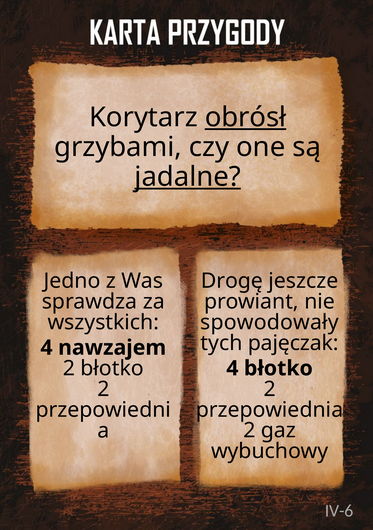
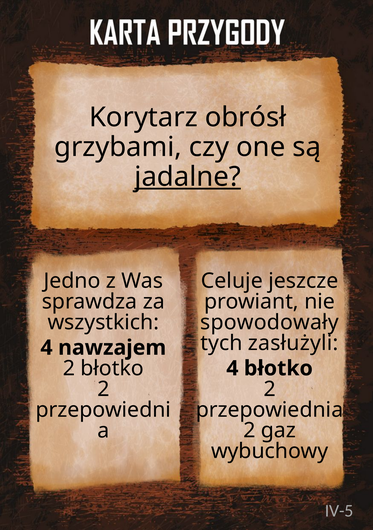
obrósł underline: present -> none
Drogę: Drogę -> Celuje
pajęczak: pajęczak -> zasłużyli
IV-6: IV-6 -> IV-5
